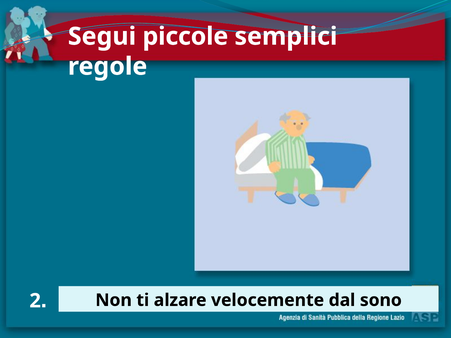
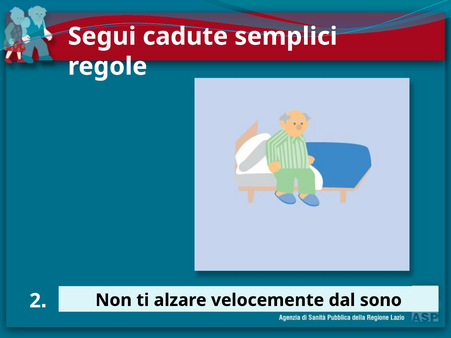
piccole: piccole -> cadute
